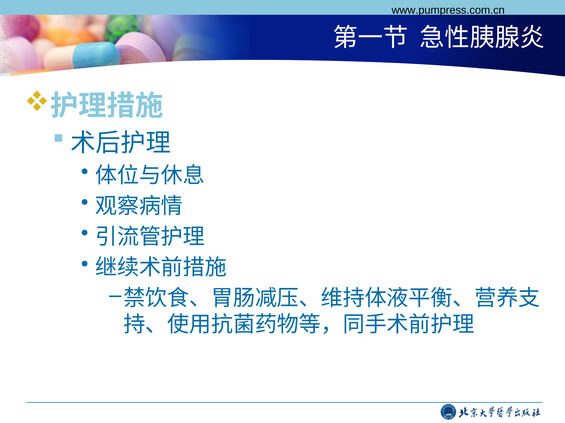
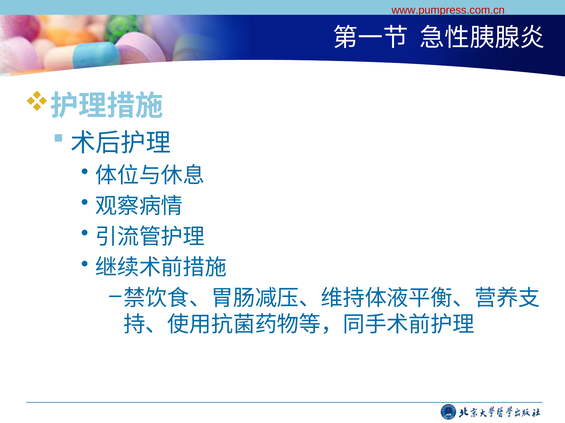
www.pumpress.com.cn colour: black -> red
